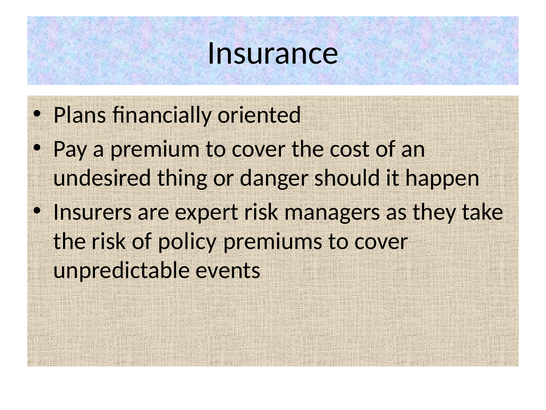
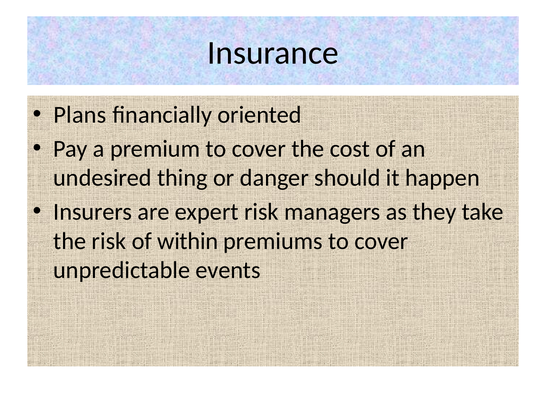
policy: policy -> within
